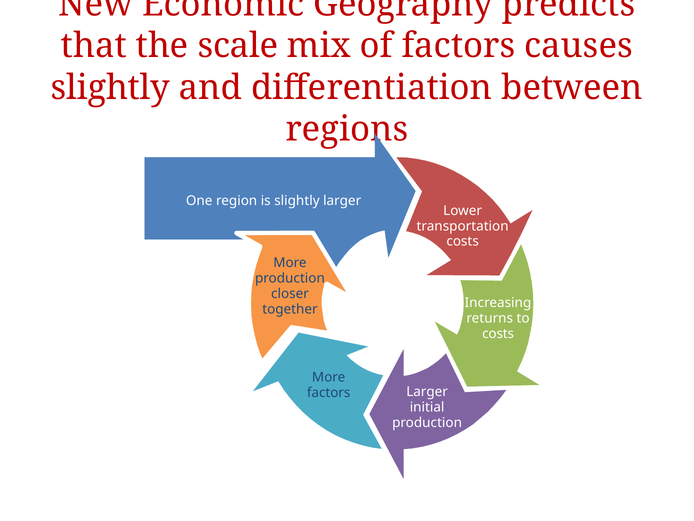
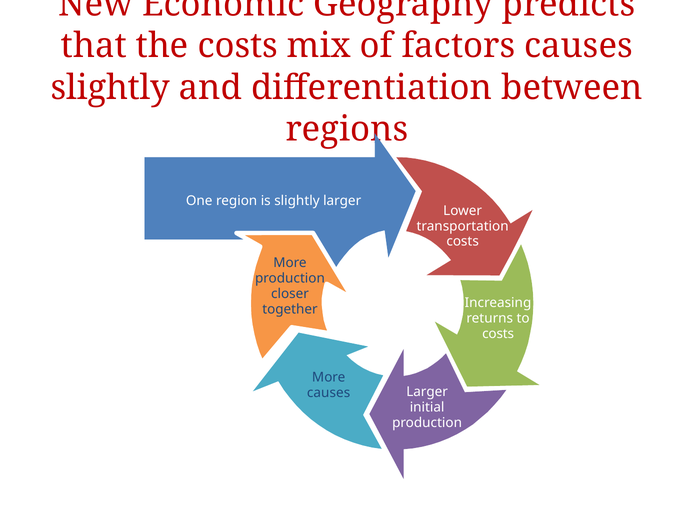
the scale: scale -> costs
factors at (329, 392): factors -> causes
